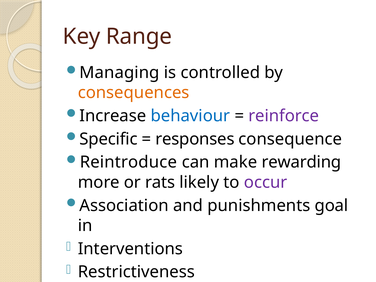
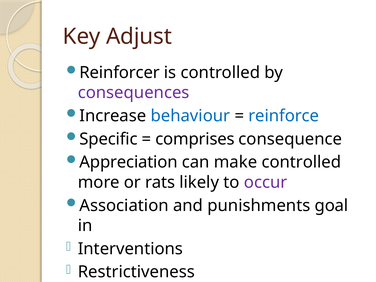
Range: Range -> Adjust
Managing: Managing -> Reinforcer
consequences colour: orange -> purple
reinforce colour: purple -> blue
responses: responses -> comprises
Reintroduce: Reintroduce -> Appreciation
make rewarding: rewarding -> controlled
